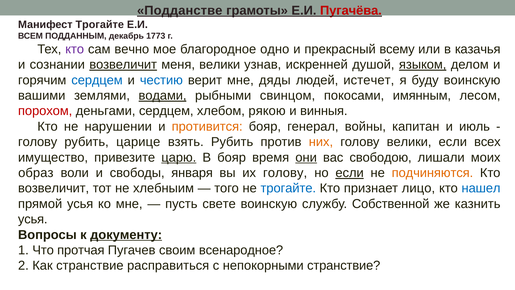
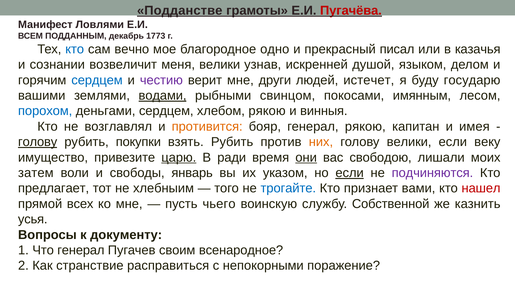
Манифест Трогайте: Трогайте -> Ловлями
кто at (75, 49) colour: purple -> blue
всему: всему -> писал
возвеличит at (123, 65) underline: present -> none
языком underline: present -> none
честию colour: blue -> purple
дяды: дяды -> други
буду воинскую: воинскую -> государю
порохом colour: red -> blue
нарушении: нарушении -> возглавлял
генерал войны: войны -> рякою
июль: июль -> имея
голову at (38, 142) underline: none -> present
царице: царице -> покупки
всех: всех -> веку
В бояр: бояр -> ради
образ: образ -> затем
января: января -> январь
их голову: голову -> указом
подчиняются colour: orange -> purple
возвеличит at (54, 188): возвеличит -> предлагает
лицо: лицо -> вами
нашел colour: blue -> red
прямой усья: усья -> всех
свете: свете -> чьего
документу underline: present -> none
Что протчая: протчая -> генерал
непокорными странствие: странствие -> поражение
